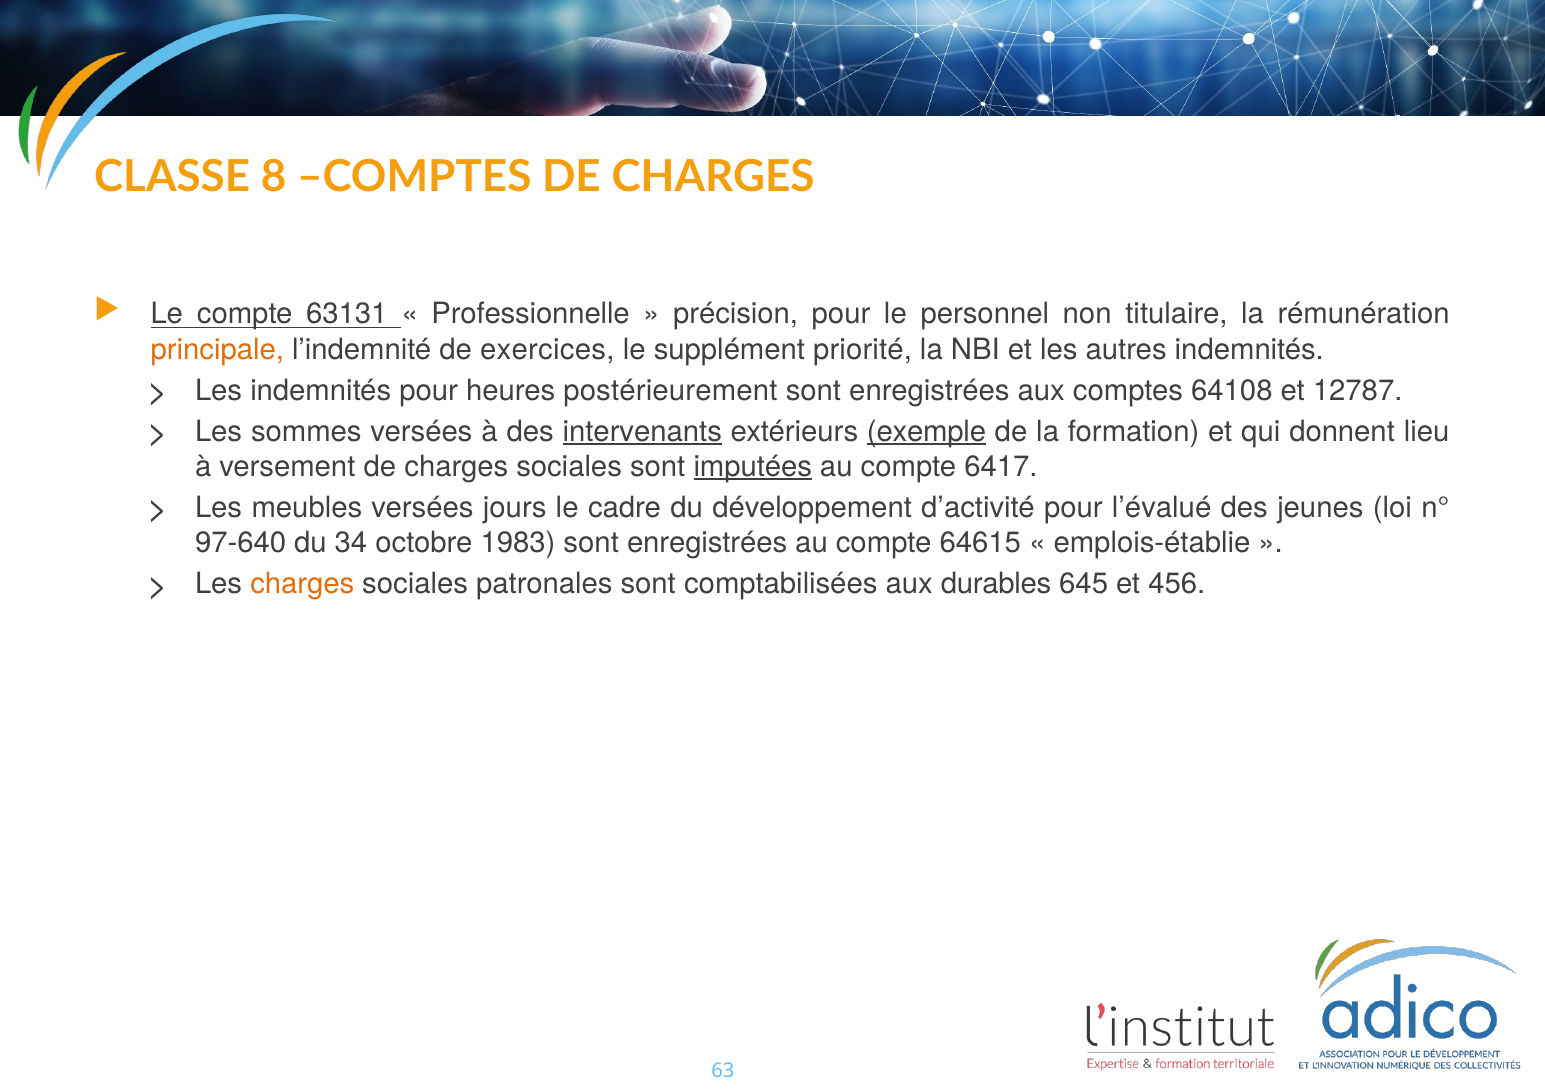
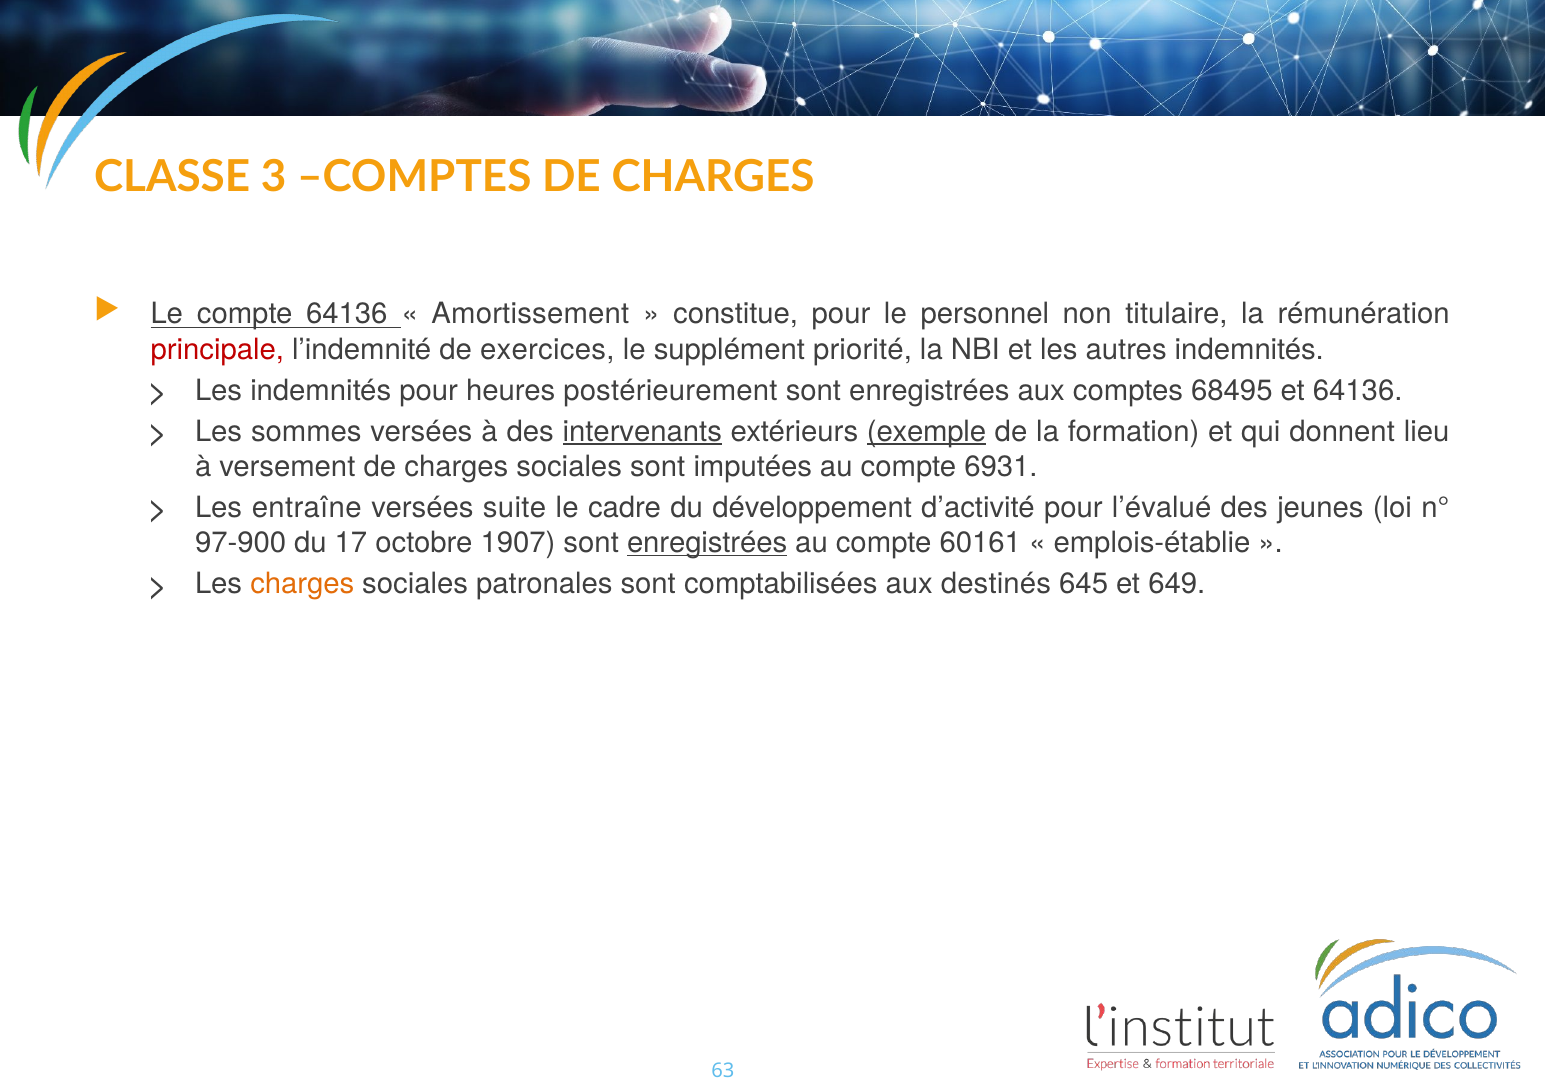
8: 8 -> 3
compte 63131: 63131 -> 64136
Professionnelle: Professionnelle -> Amortissement
précision: précision -> constitue
principale colour: orange -> red
64108: 64108 -> 68495
et 12787: 12787 -> 64136
imputées underline: present -> none
6417: 6417 -> 6931
meubles: meubles -> entraîne
jours: jours -> suite
97-640: 97-640 -> 97-900
34: 34 -> 17
1983: 1983 -> 1907
enregistrées at (707, 543) underline: none -> present
64615: 64615 -> 60161
durables: durables -> destinés
456: 456 -> 649
